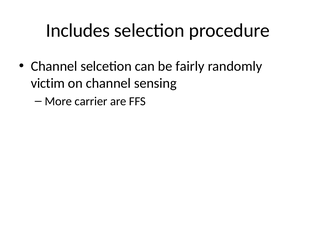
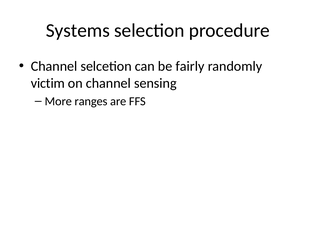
Includes: Includes -> Systems
carrier: carrier -> ranges
